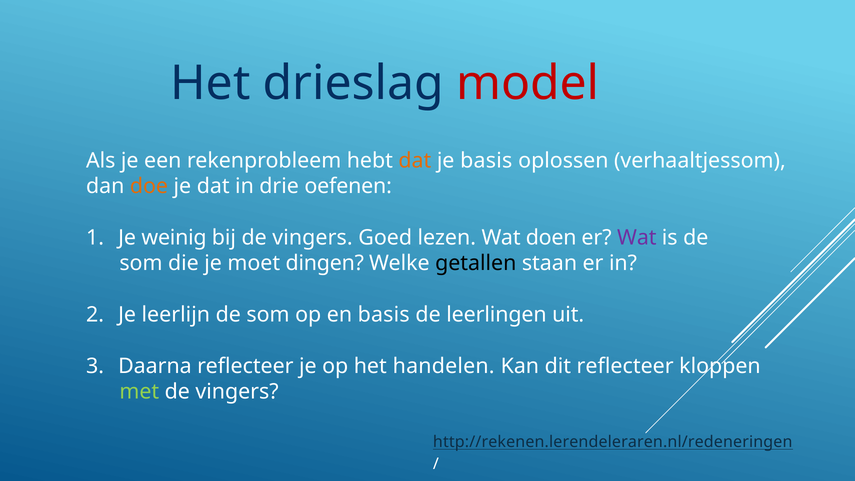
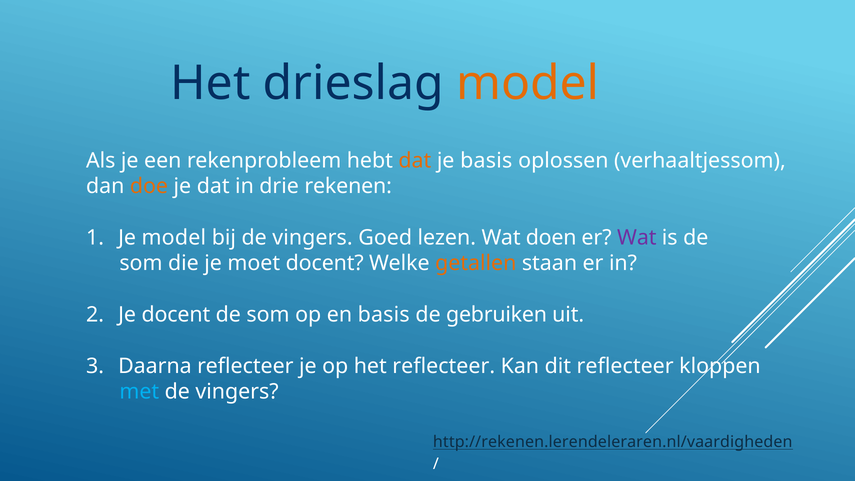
model at (528, 83) colour: red -> orange
oefenen: oefenen -> rekenen
Je weinig: weinig -> model
moet dingen: dingen -> docent
getallen colour: black -> orange
Je leerlijn: leerlijn -> docent
leerlingen: leerlingen -> gebruiken
het handelen: handelen -> reflecteer
met colour: light green -> light blue
http://rekenen.lerendeleraren.nl/redeneringen: http://rekenen.lerendeleraren.nl/redeneringen -> http://rekenen.lerendeleraren.nl/vaardigheden
